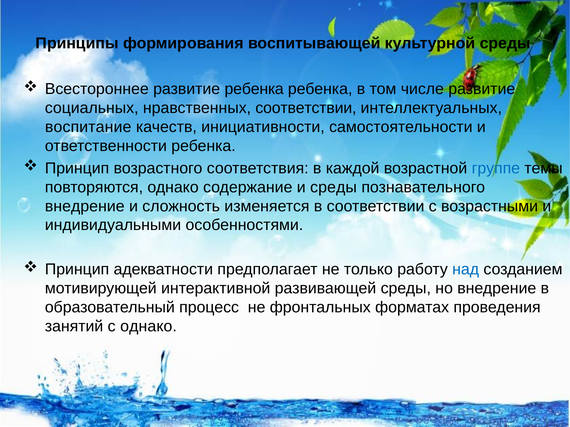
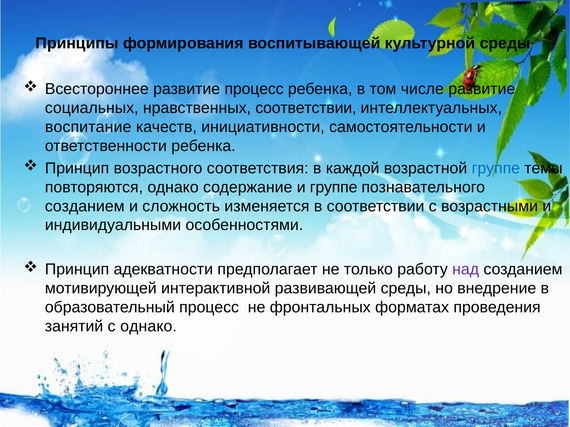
развитие ребенка: ребенка -> процесс
и среды: среды -> группе
внедрение at (85, 206): внедрение -> созданием
над colour: blue -> purple
